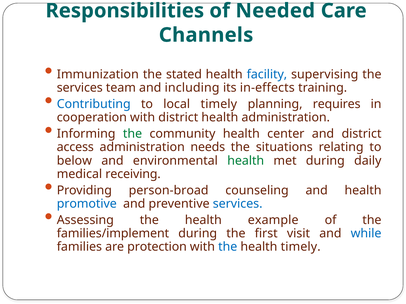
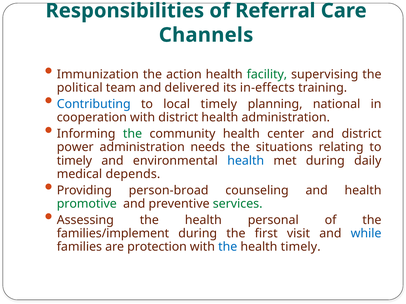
Needed: Needed -> Referral
stated: stated -> action
facility colour: blue -> green
services at (80, 88): services -> political
including: including -> delivered
requires: requires -> national
access: access -> power
below at (74, 161): below -> timely
health at (246, 161) colour: green -> blue
receiving: receiving -> depends
promotive colour: blue -> green
services at (238, 204) colour: blue -> green
example: example -> personal
